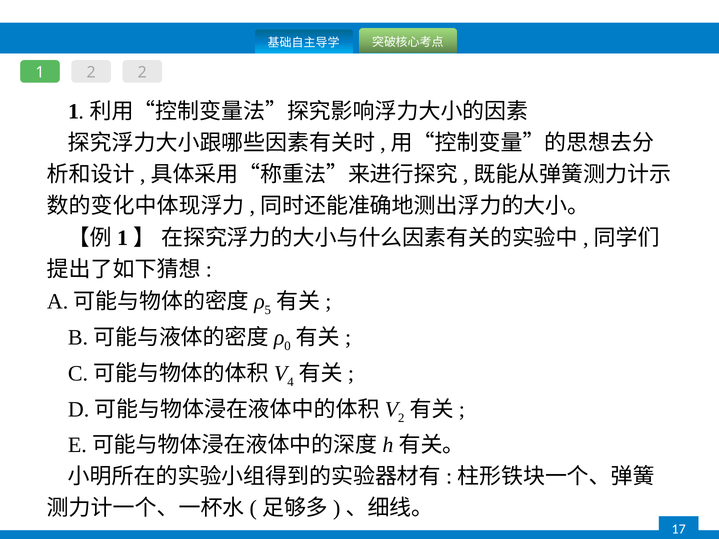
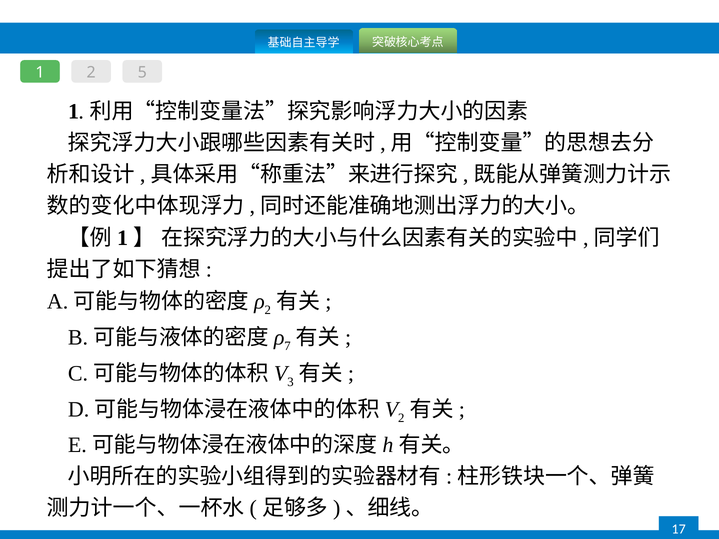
2 2: 2 -> 5
5 at (268, 310): 5 -> 2
0: 0 -> 7
4: 4 -> 3
